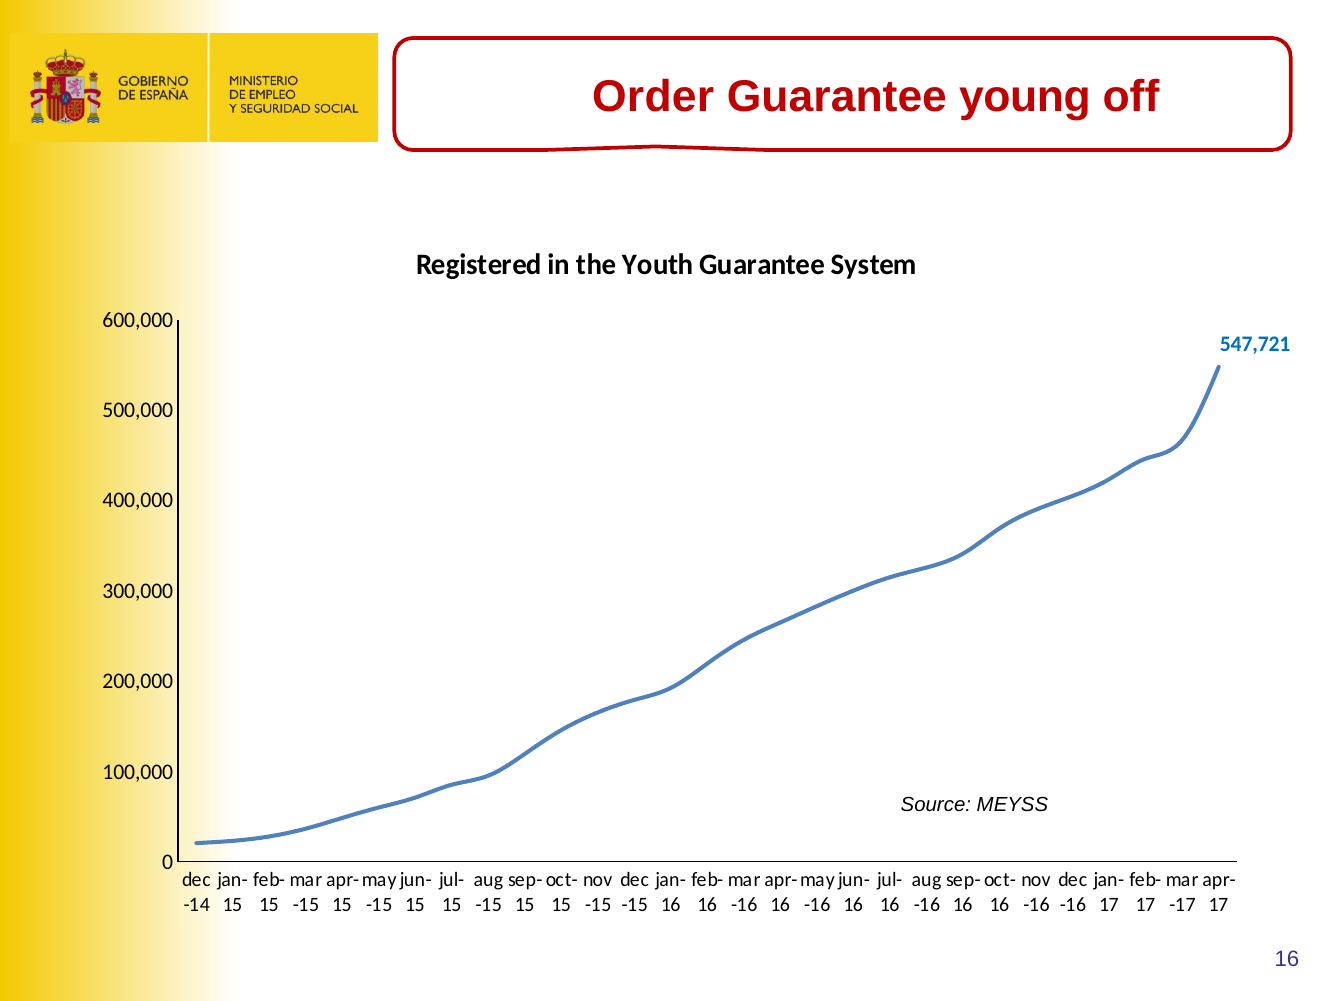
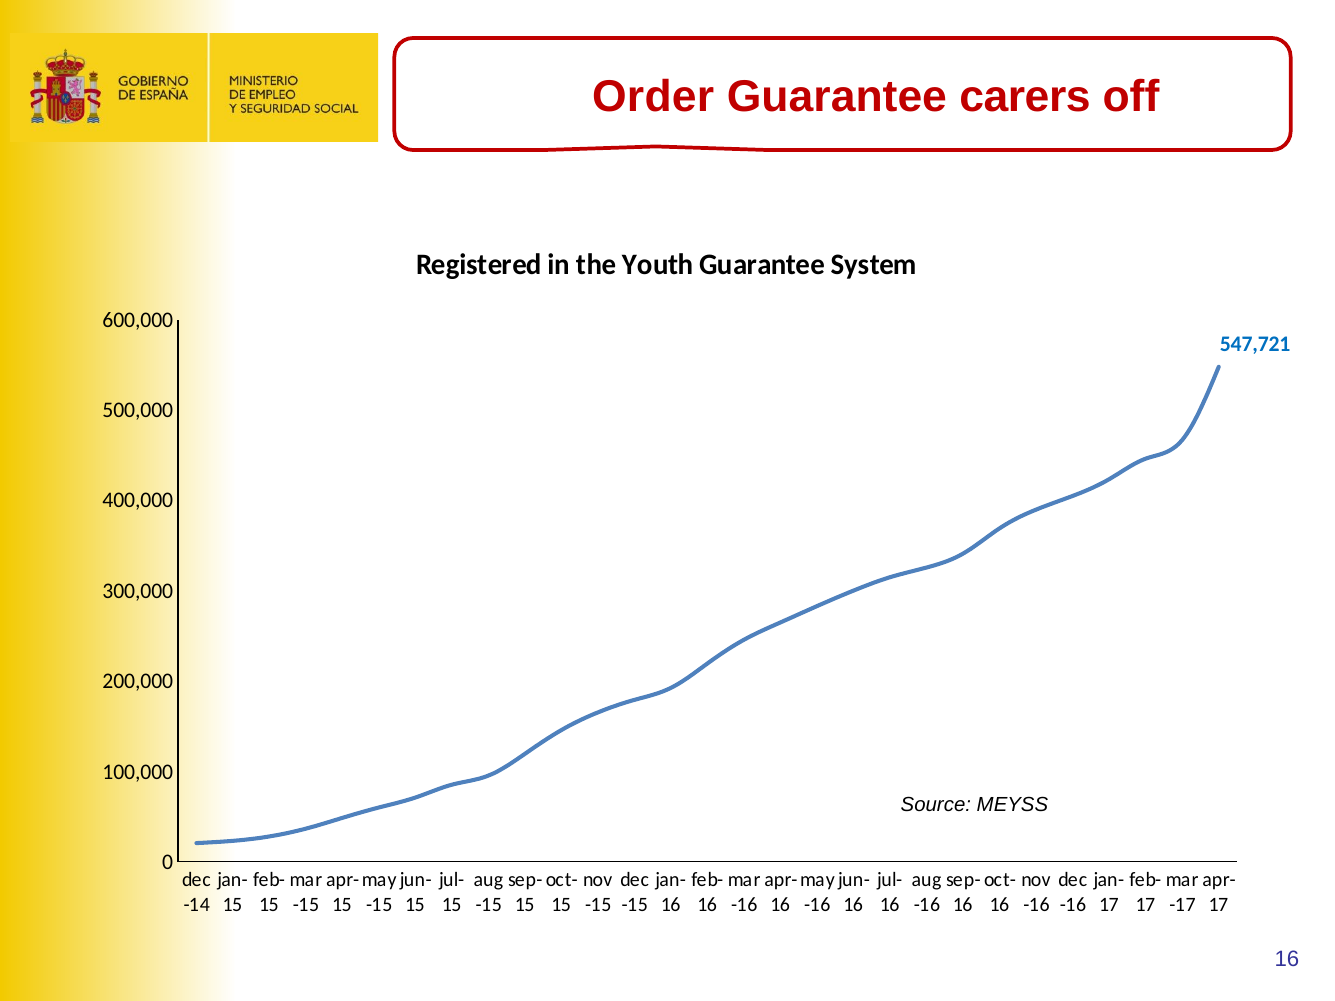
young: young -> carers
